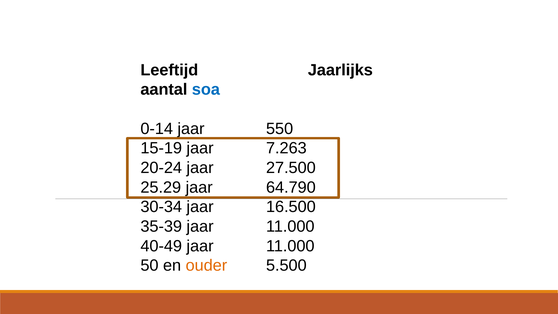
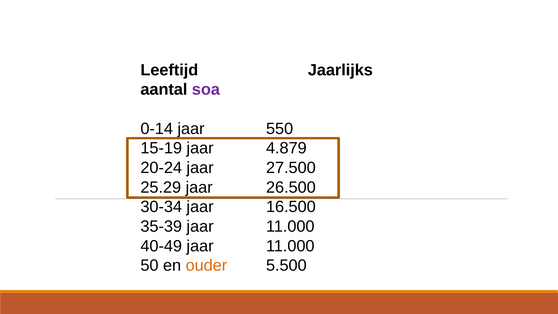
soa colour: blue -> purple
7.263: 7.263 -> 4.879
64.790: 64.790 -> 26.500
